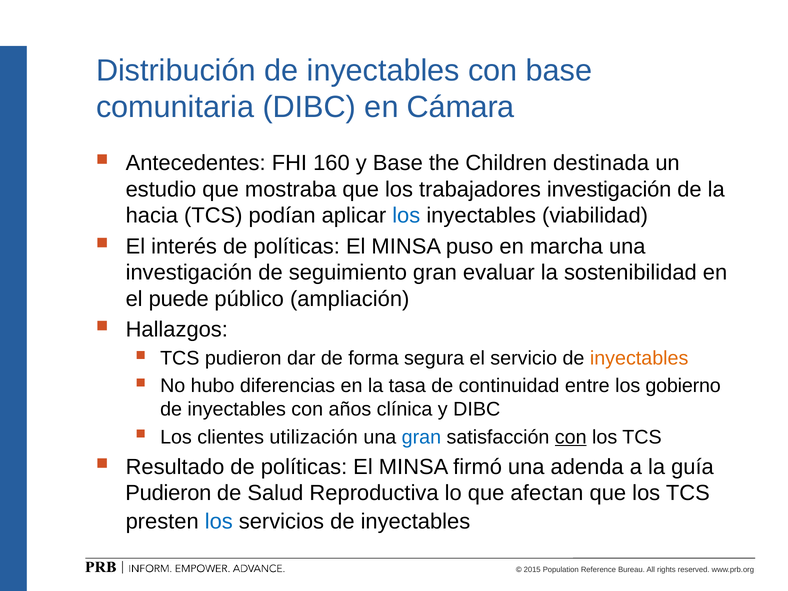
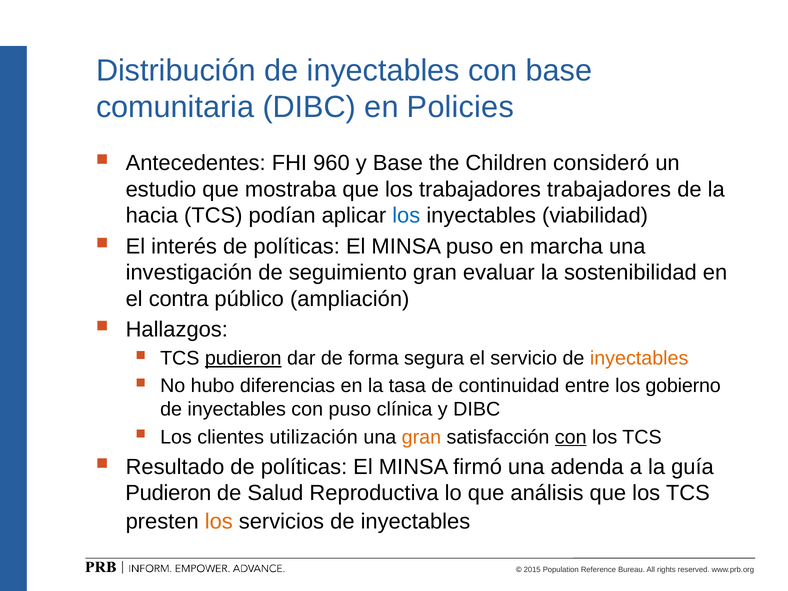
Cámara: Cámara -> Policies
160: 160 -> 960
destinada: destinada -> consideró
trabajadores investigación: investigación -> trabajadores
puede: puede -> contra
pudieron at (243, 358) underline: none -> present
con años: años -> puso
gran at (421, 437) colour: blue -> orange
afectan: afectan -> análisis
los at (219, 522) colour: blue -> orange
